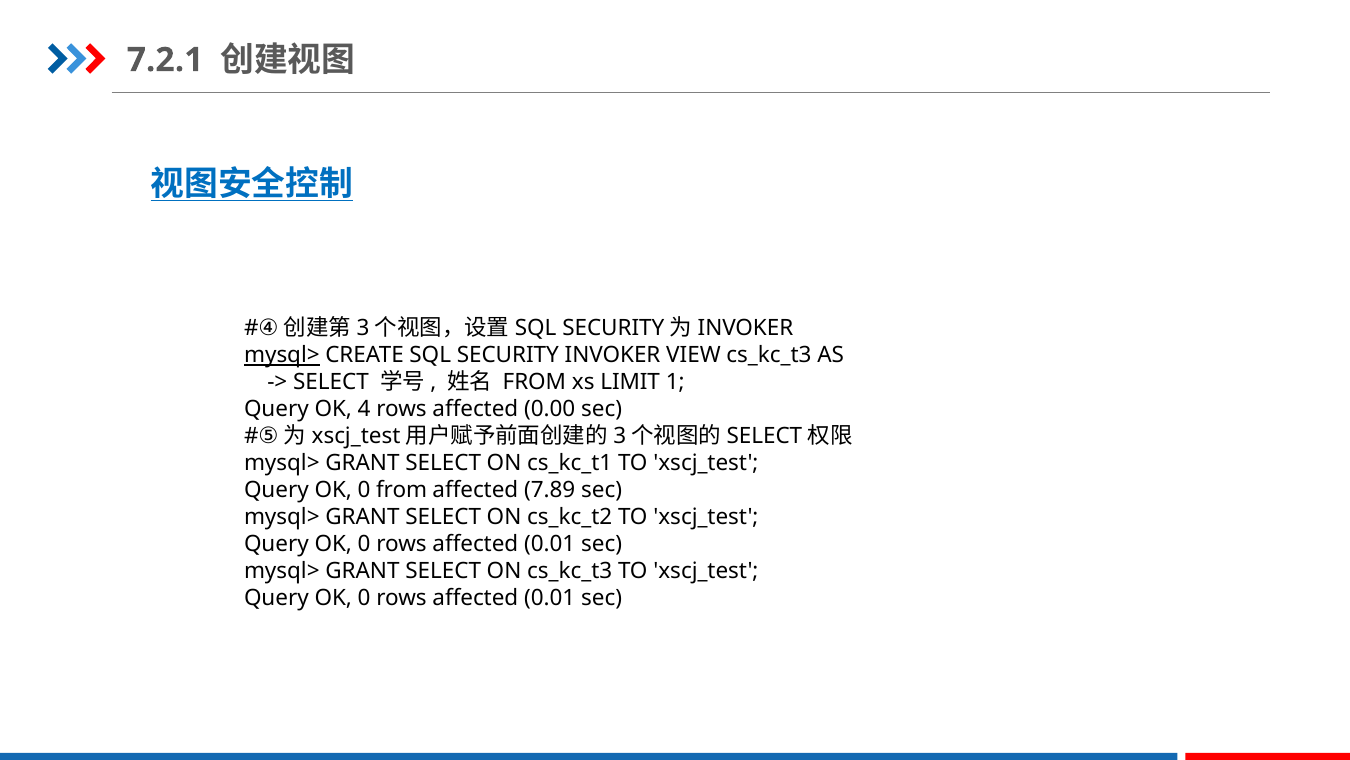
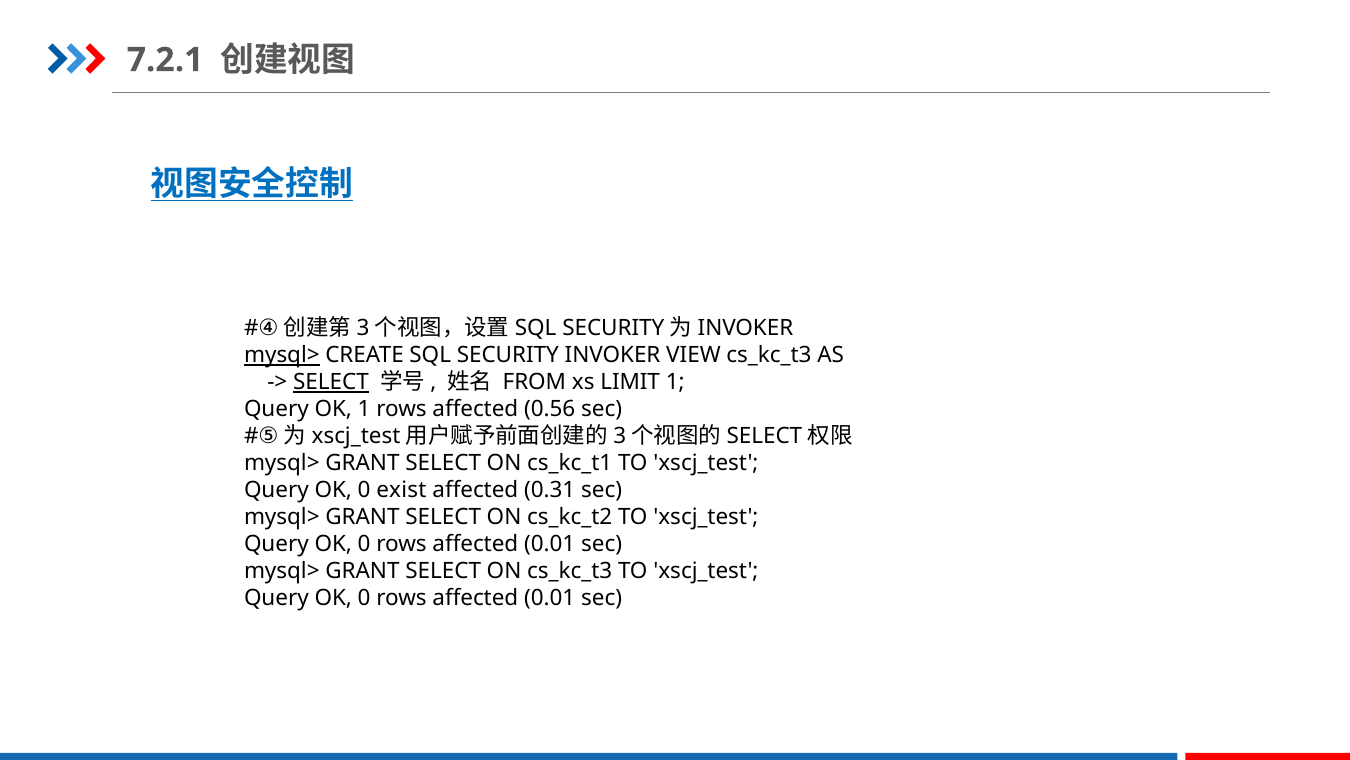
SELECT at (331, 382) underline: none -> present
OK 4: 4 -> 1
0.00: 0.00 -> 0.56
0 from: from -> exist
7.89: 7.89 -> 0.31
